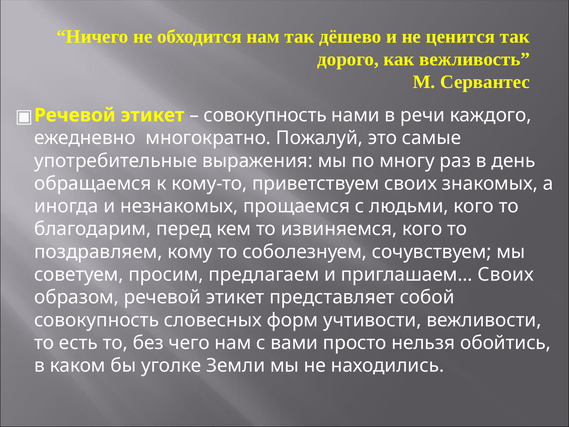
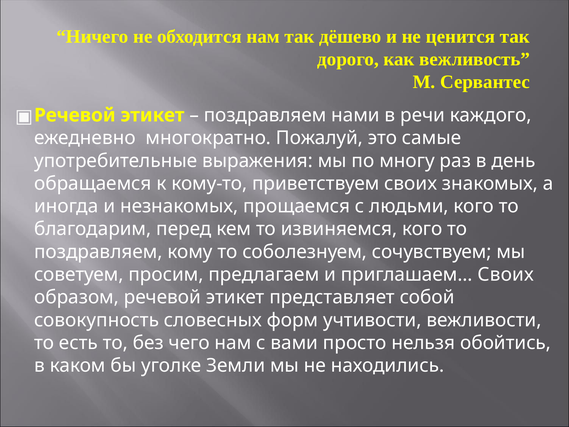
совокупность at (265, 115): совокупность -> поздравляем
